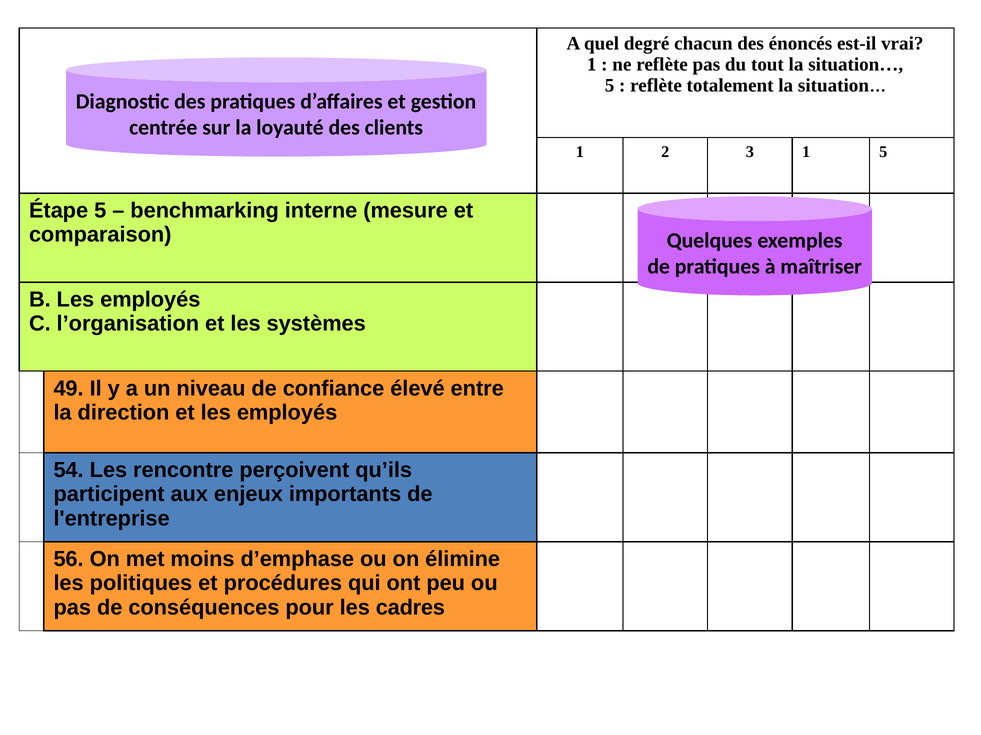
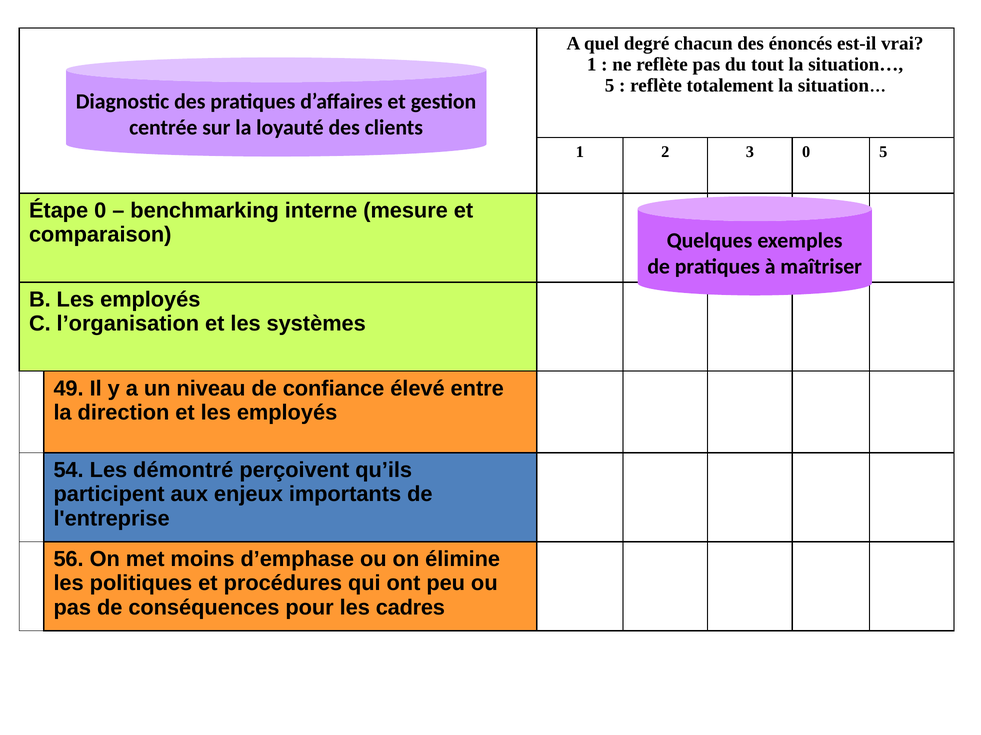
3 1: 1 -> 0
Étape 5: 5 -> 0
rencontre: rencontre -> démontré
